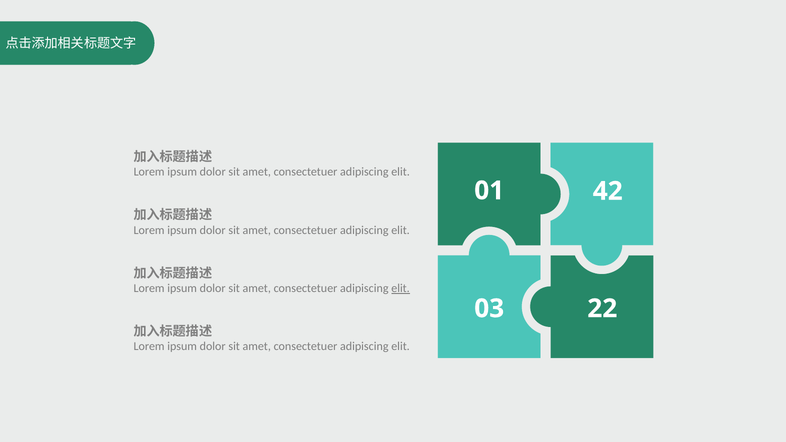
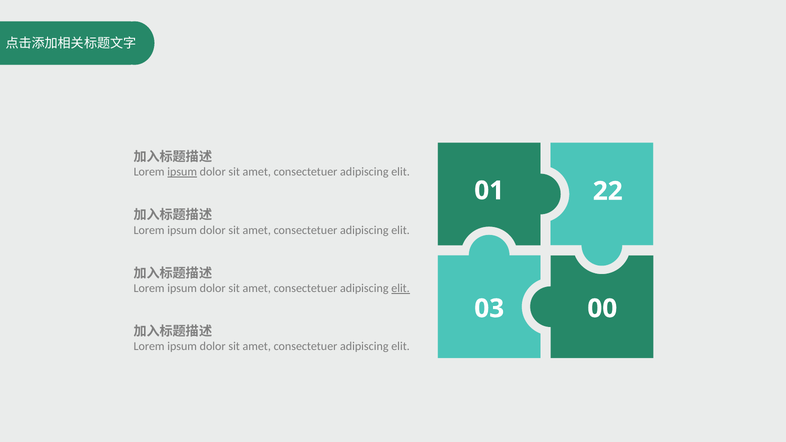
ipsum at (182, 172) underline: none -> present
42: 42 -> 22
22: 22 -> 00
